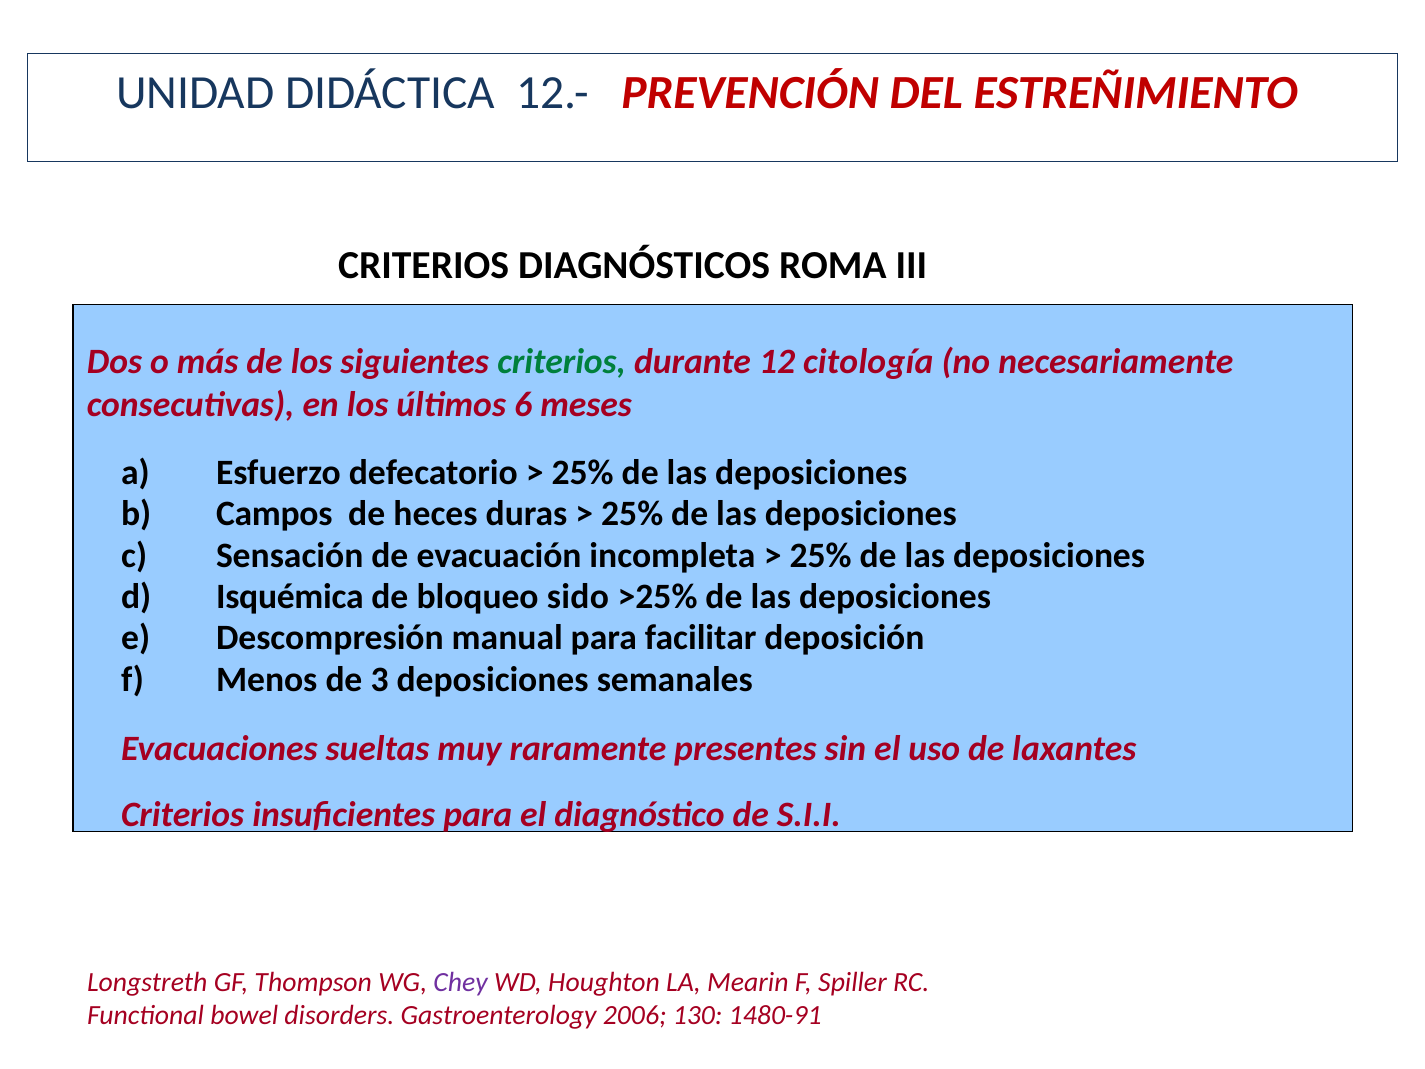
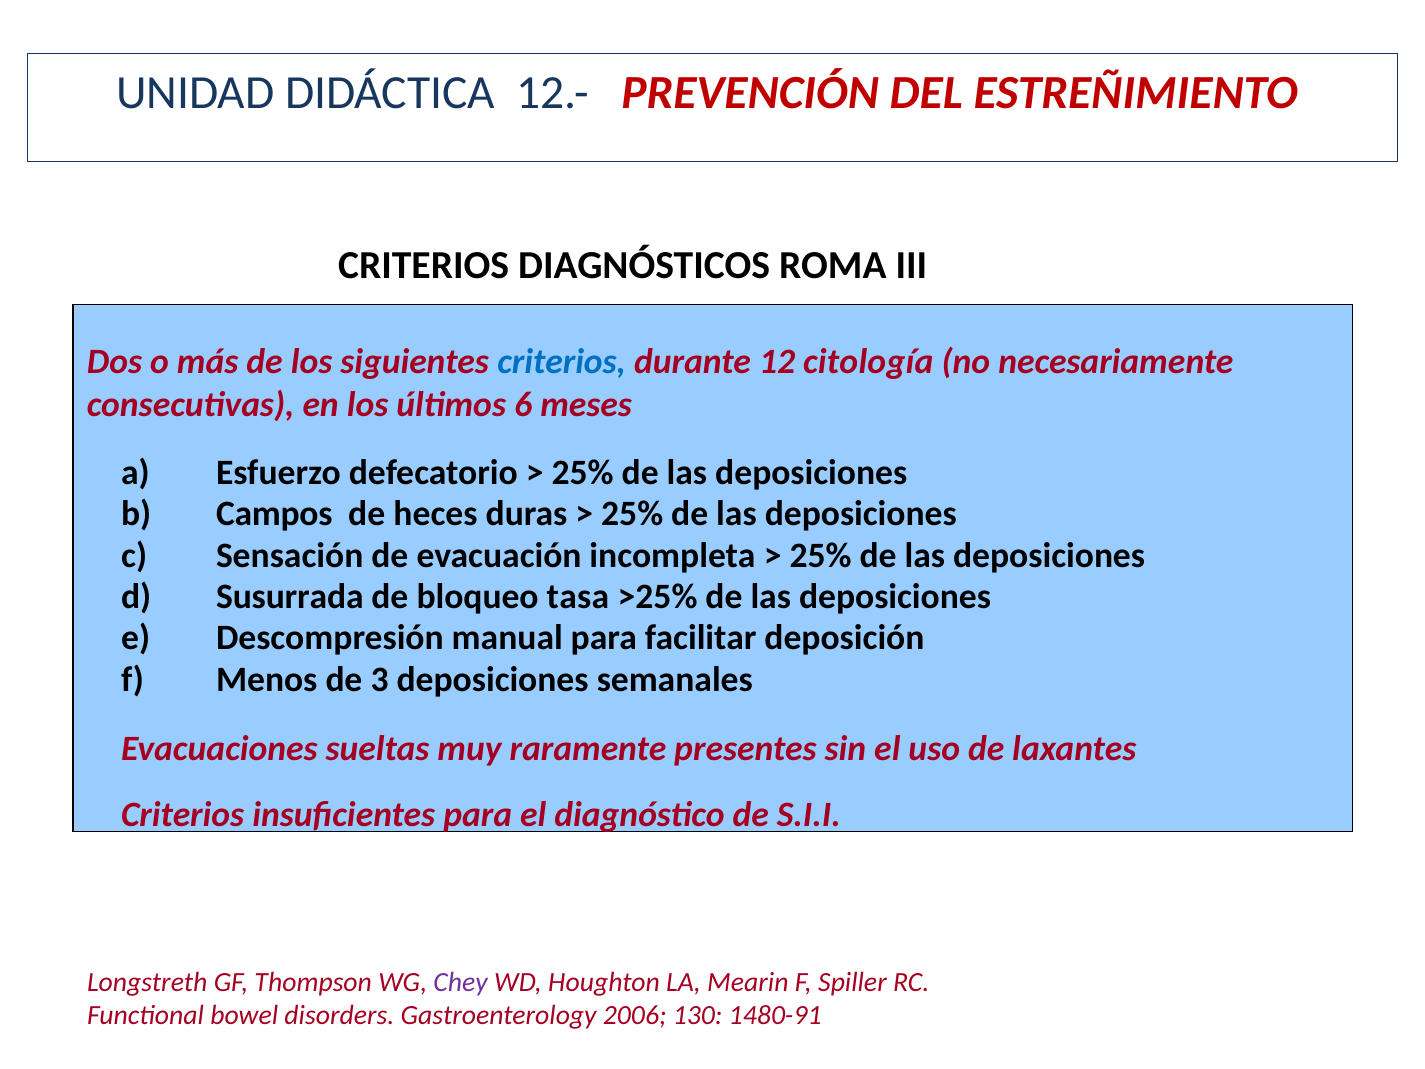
criterios at (562, 362) colour: green -> blue
Isquémica: Isquémica -> Susurrada
sido: sido -> tasa
